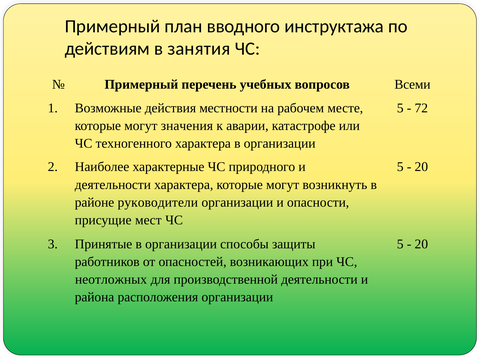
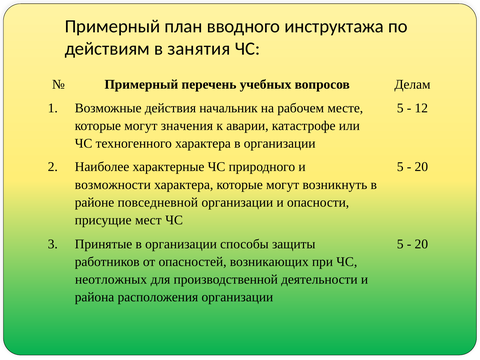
Всеми: Всеми -> Делам
местности: местности -> начальник
72: 72 -> 12
деятельности at (113, 185): деятельности -> возможности
руководители: руководители -> повседневной
